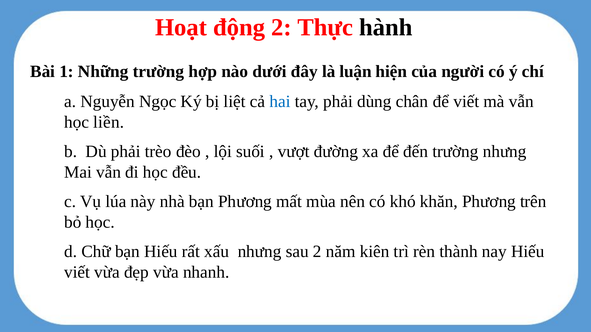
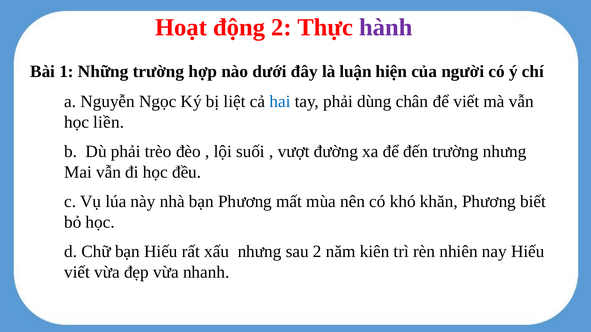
hành colour: black -> purple
trên: trên -> biết
thành: thành -> nhiên
